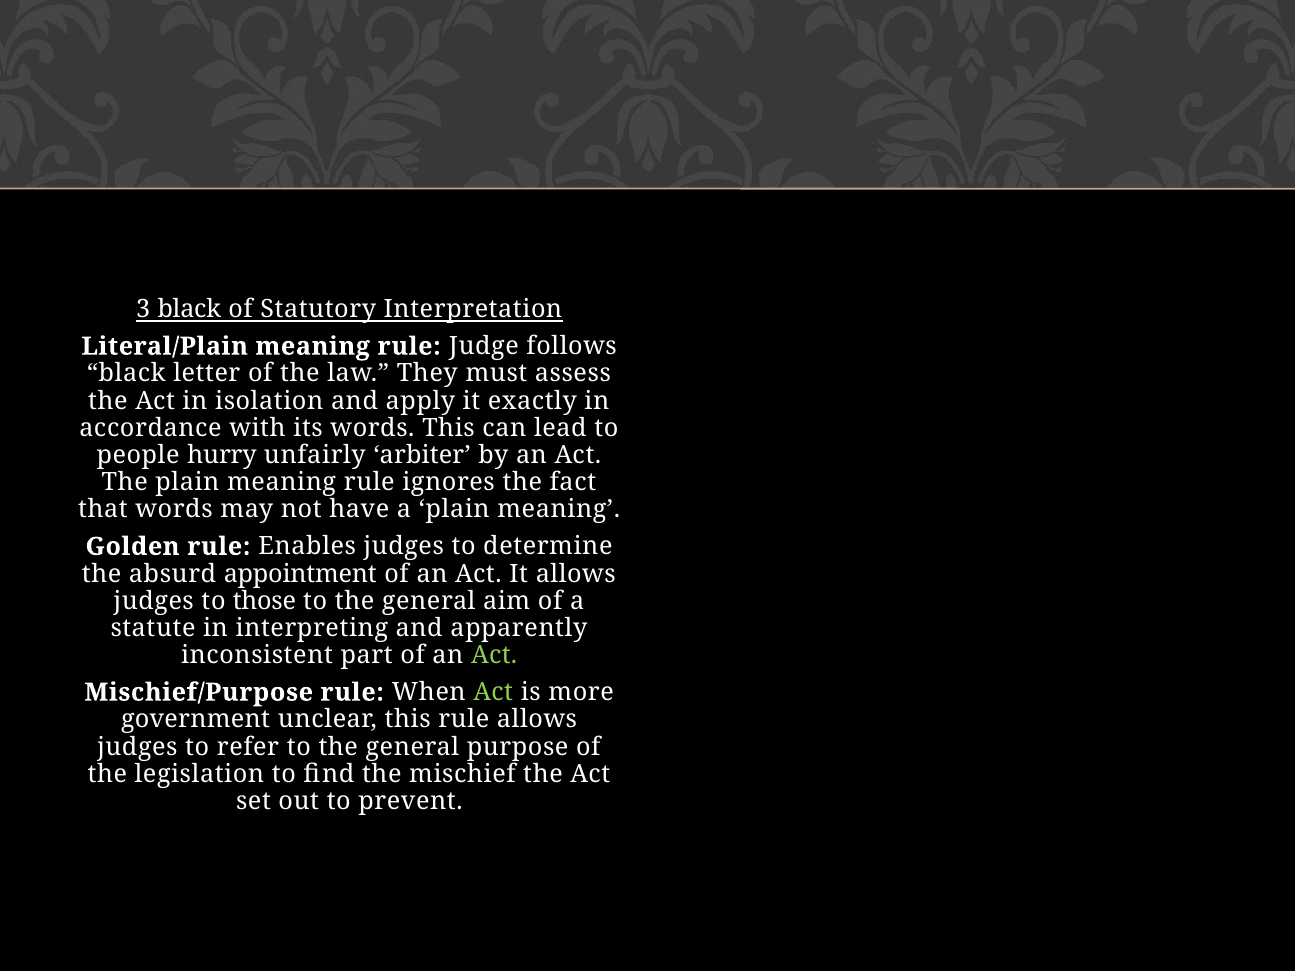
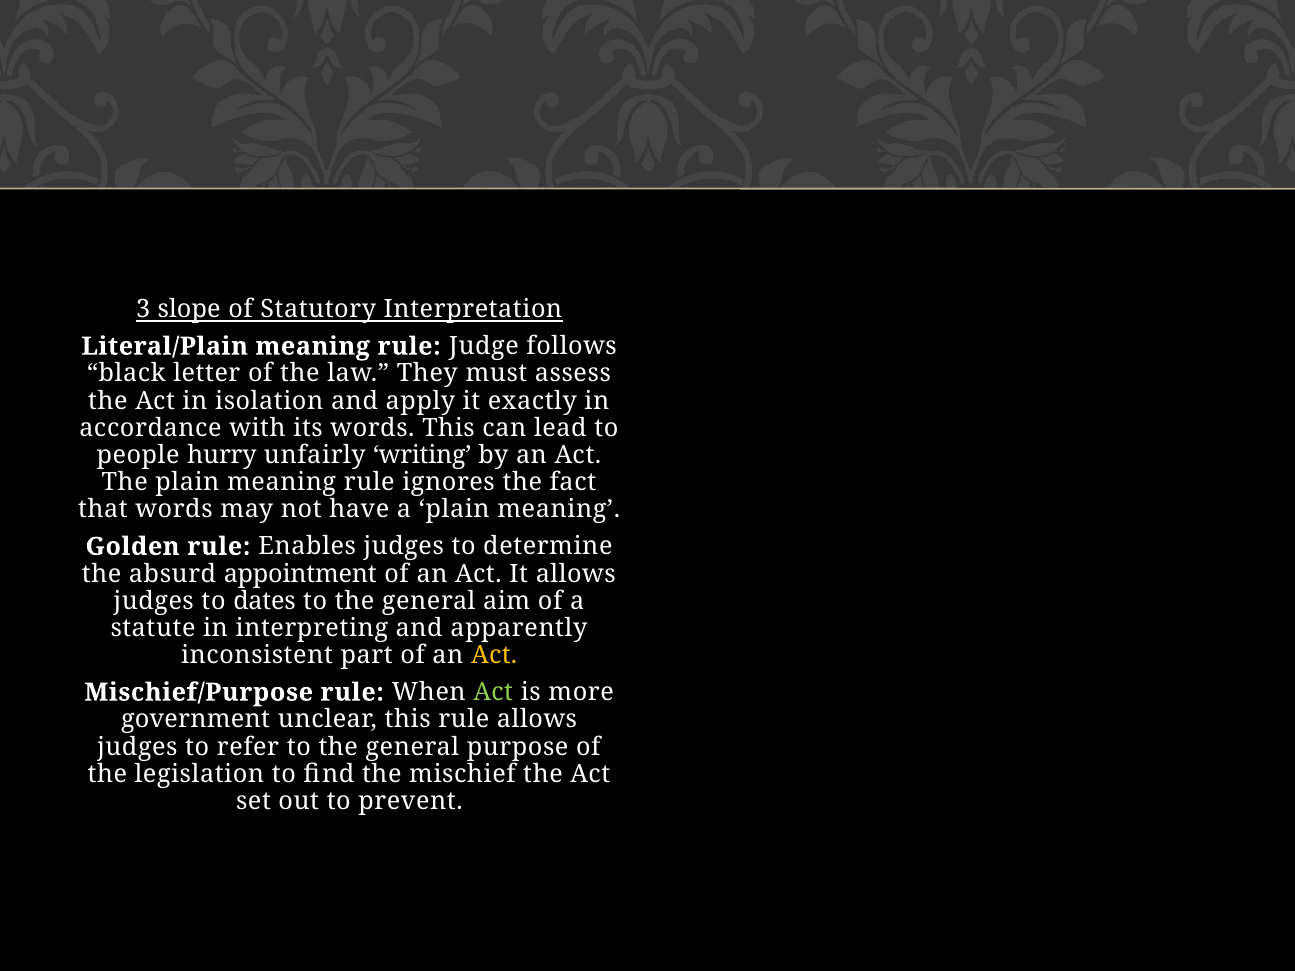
3 black: black -> slope
arbiter: arbiter -> writing
those: those -> dates
Act at (494, 656) colour: light green -> yellow
